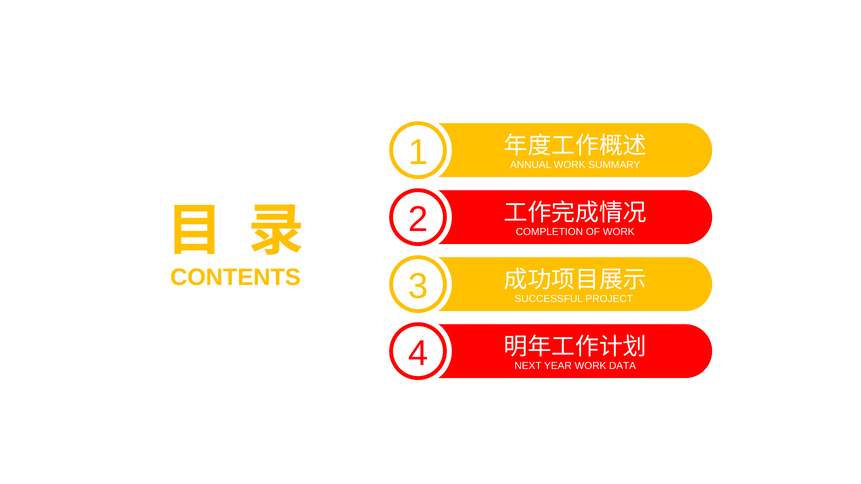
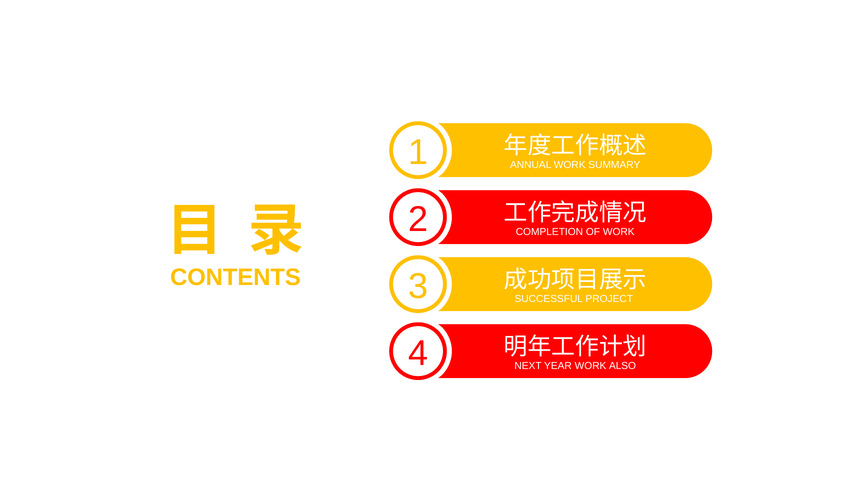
DATA: DATA -> ALSO
